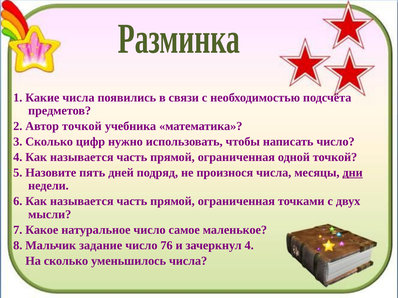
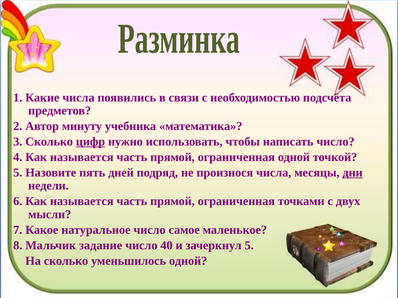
Автор точкой: точкой -> минуту
цифр underline: none -> present
76: 76 -> 40
зачеркнул 4: 4 -> 5
уменьшилось числа: числа -> одной
